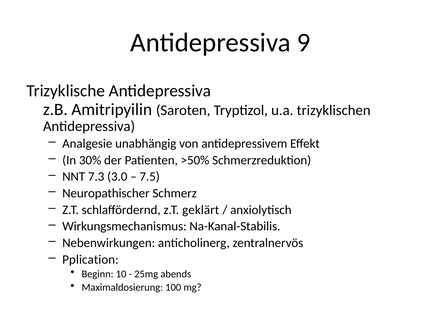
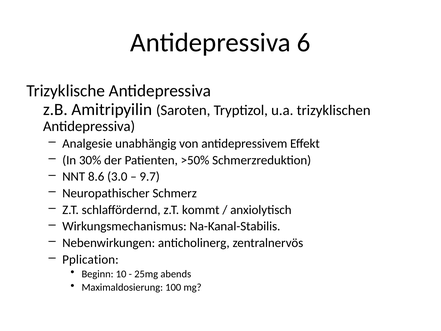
9: 9 -> 6
7.3: 7.3 -> 8.6
7.5: 7.5 -> 9.7
geklärt: geklärt -> kommt
